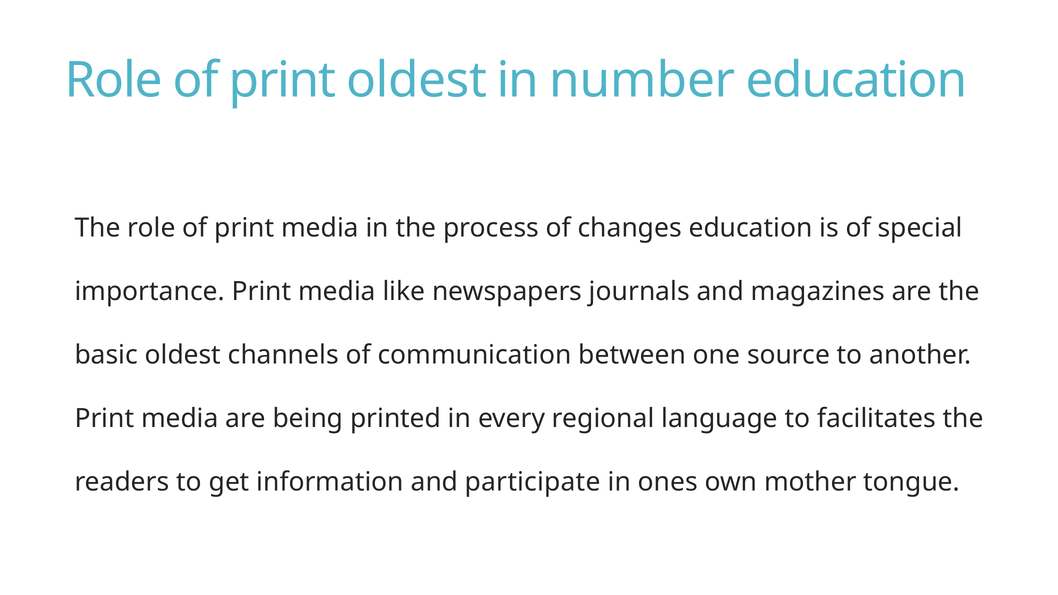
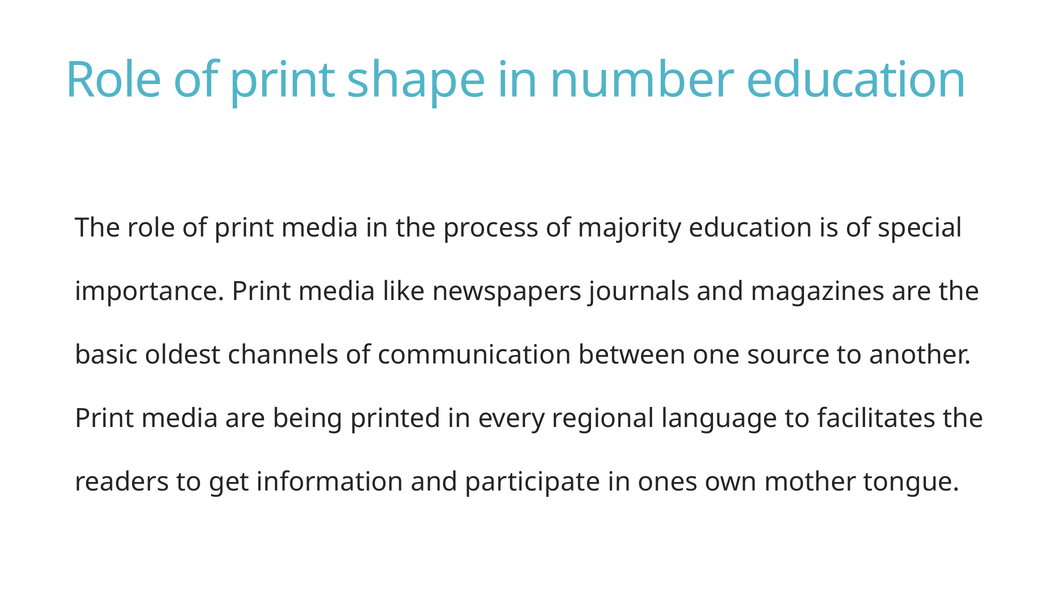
print oldest: oldest -> shape
changes: changes -> majority
